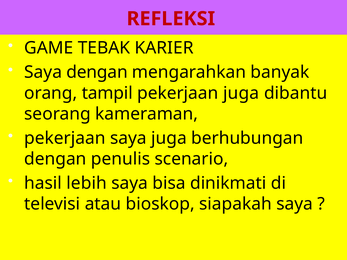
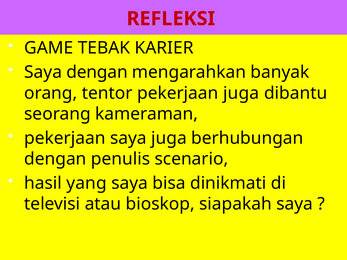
tampil: tampil -> tentor
lebih: lebih -> yang
